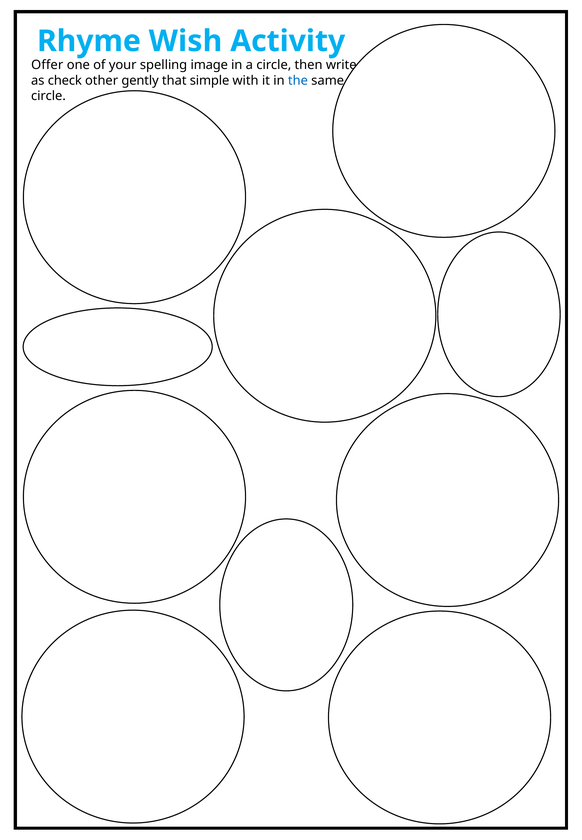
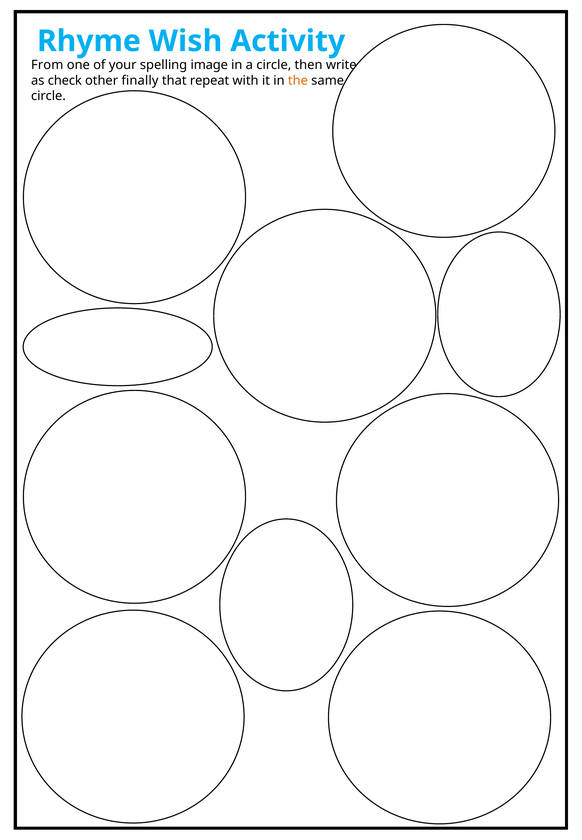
Offer: Offer -> From
gently: gently -> finally
simple: simple -> repeat
the colour: blue -> orange
